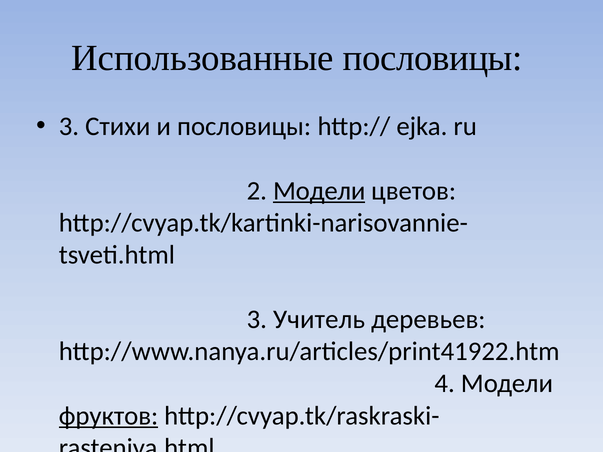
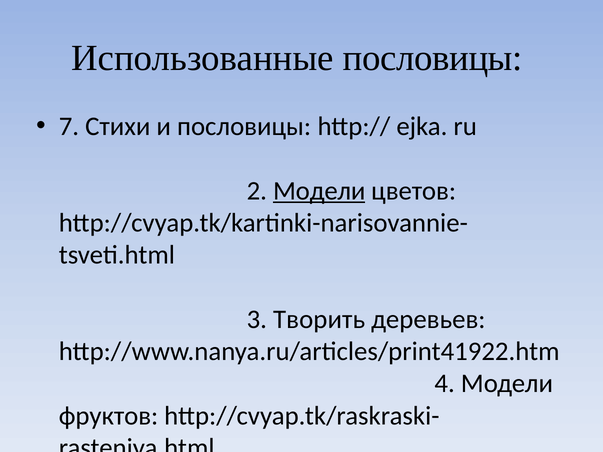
3 at (69, 126): 3 -> 7
Учитель: Учитель -> Творить
фруктов underline: present -> none
